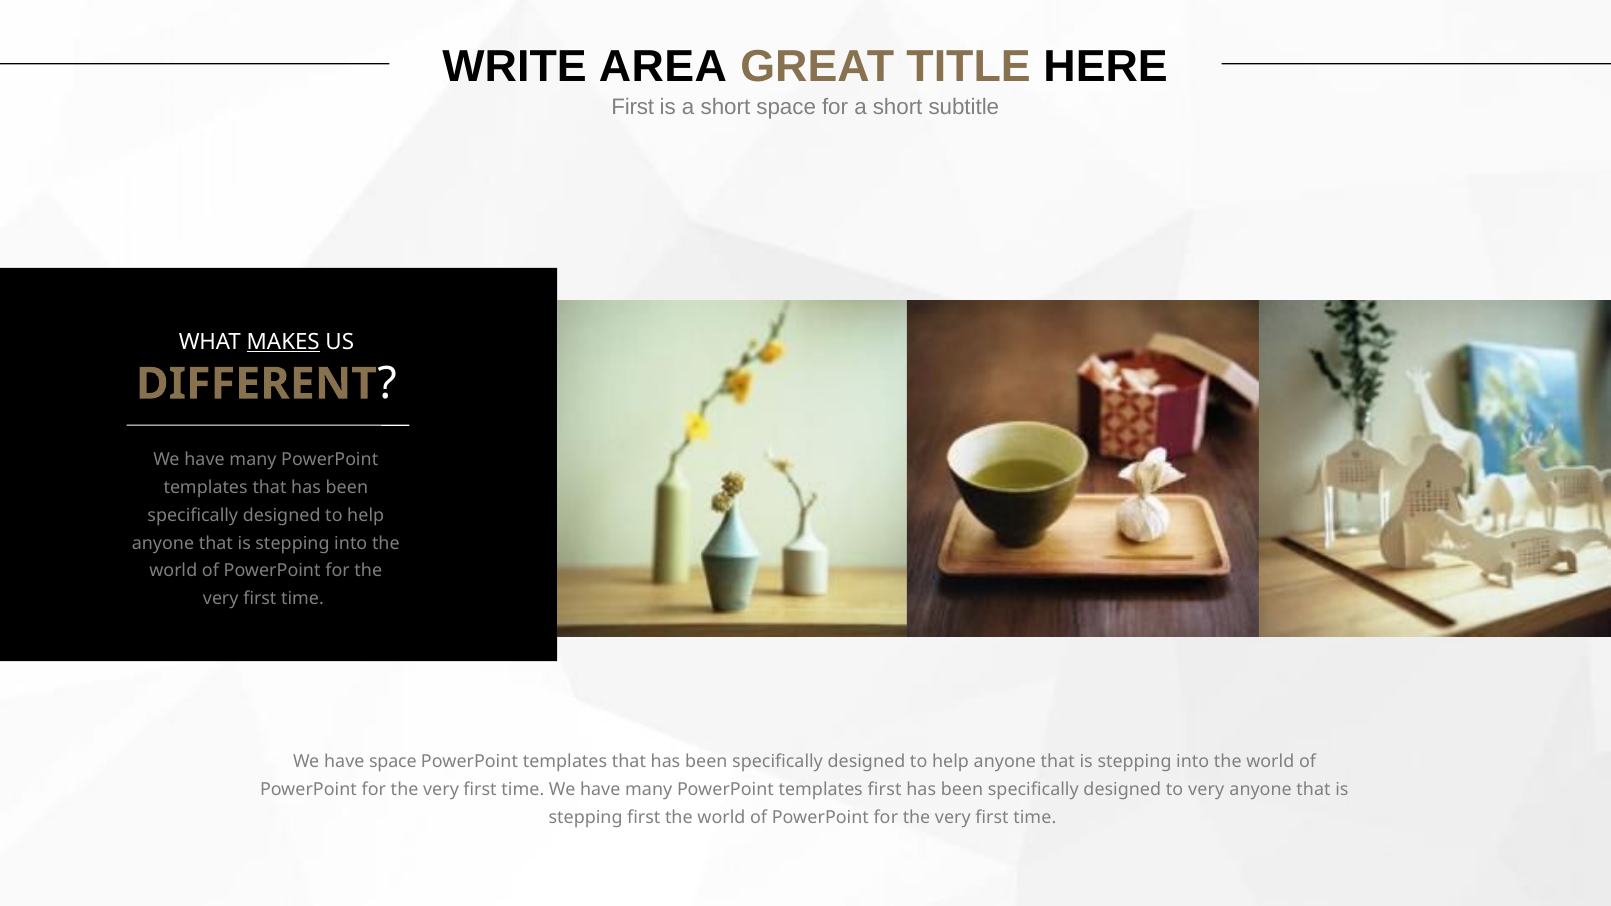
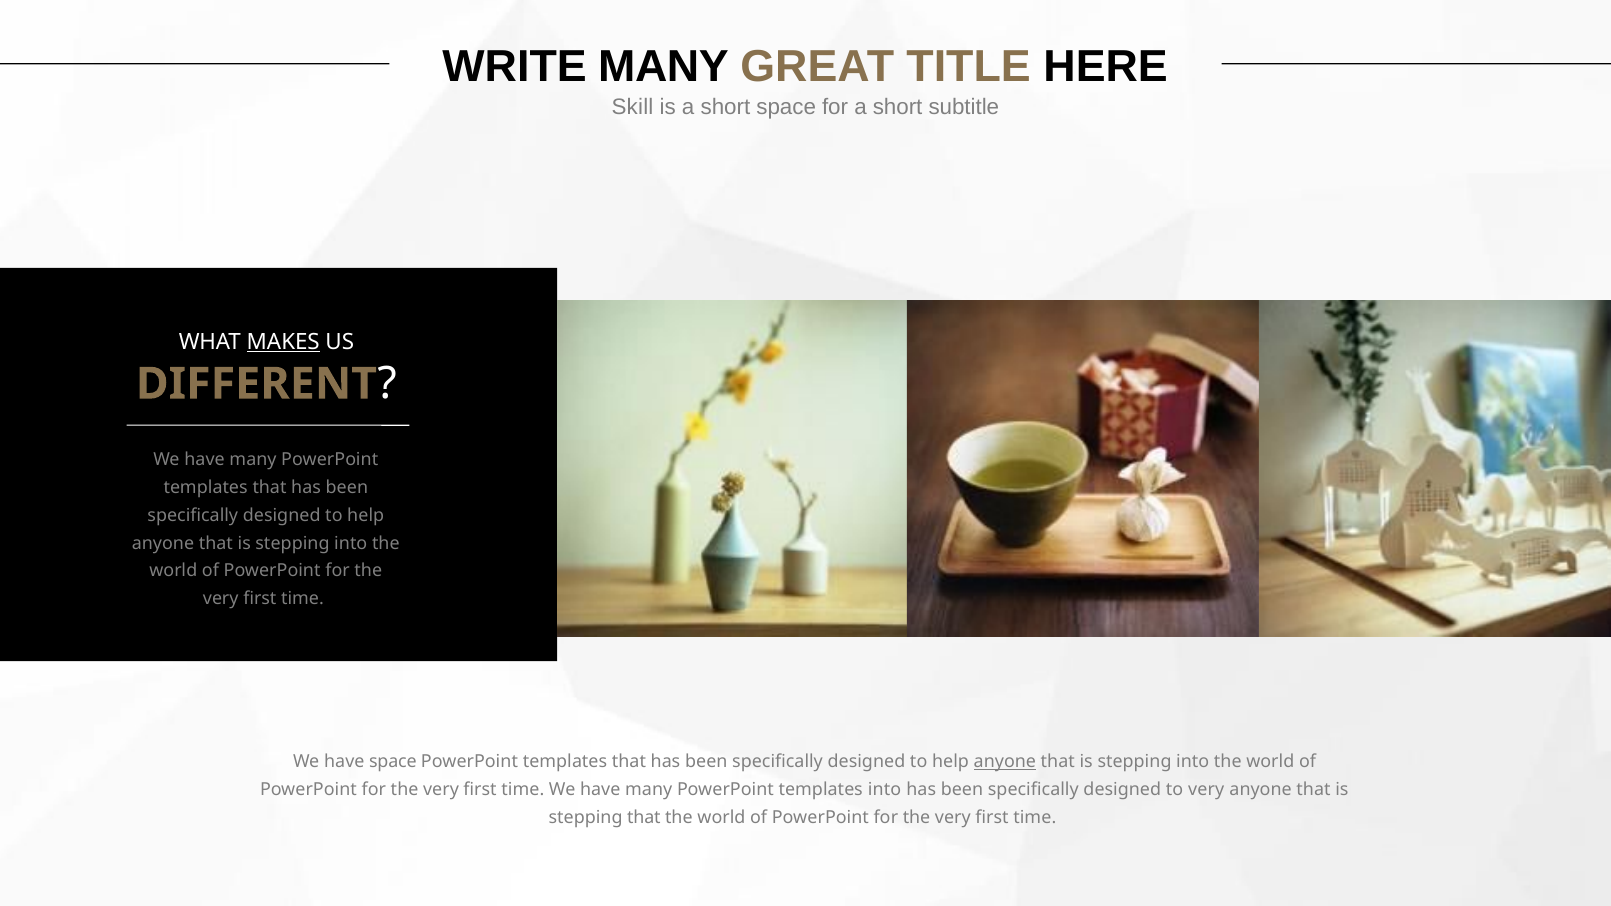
WRITE AREA: AREA -> MANY
First at (633, 107): First -> Skill
anyone at (1005, 762) underline: none -> present
templates first: first -> into
stepping first: first -> that
